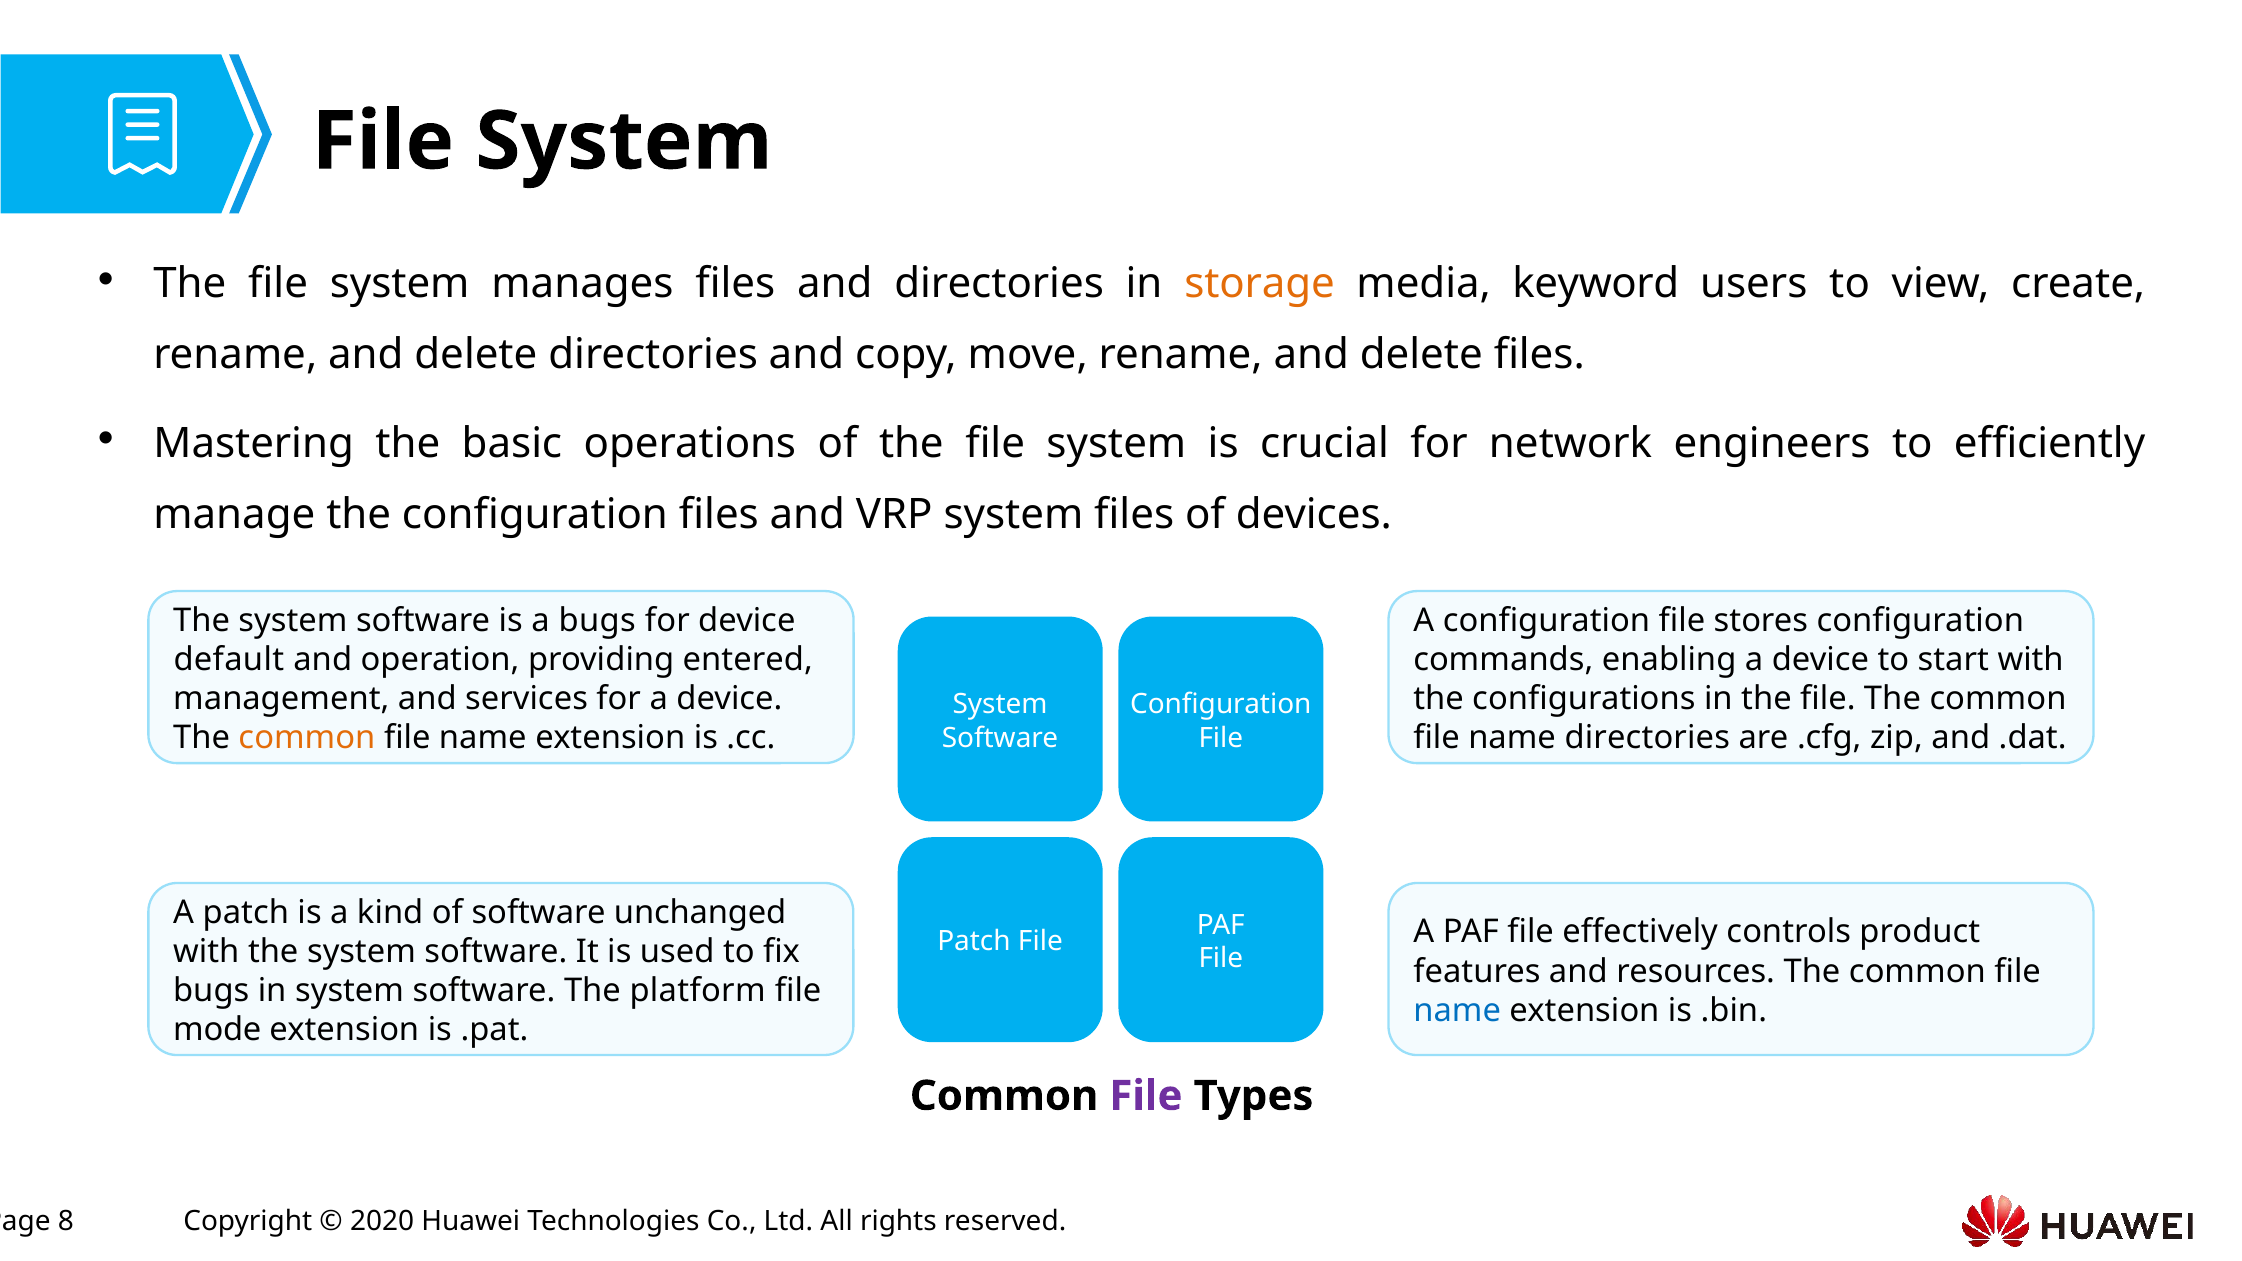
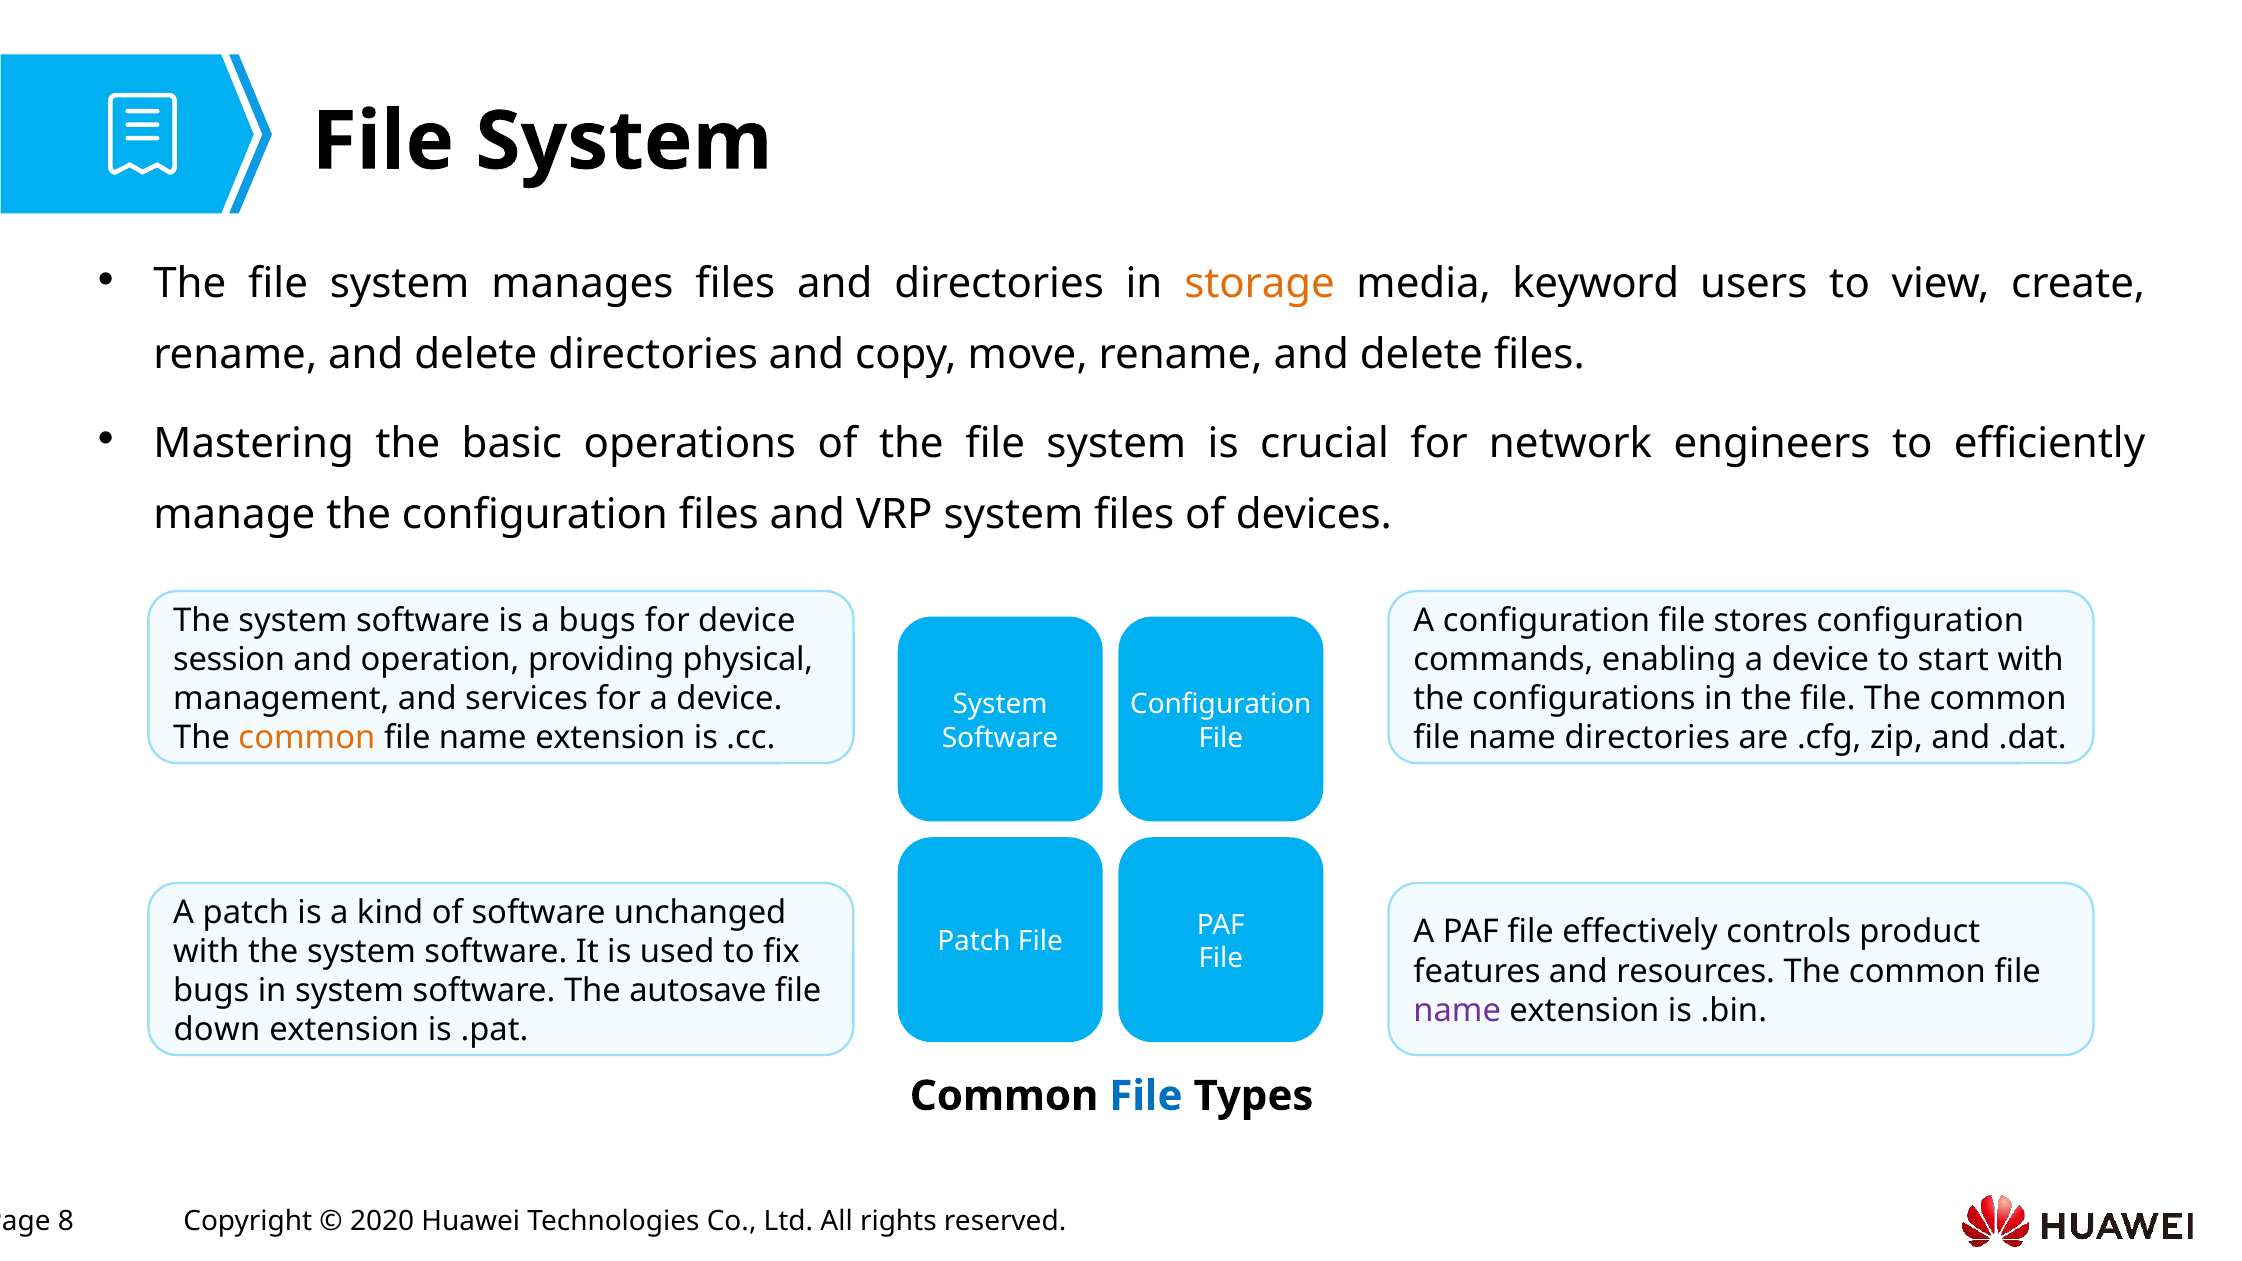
default: default -> session
entered: entered -> physical
platform: platform -> autosave
name at (1457, 1011) colour: blue -> purple
mode: mode -> down
File at (1146, 1096) colour: purple -> blue
